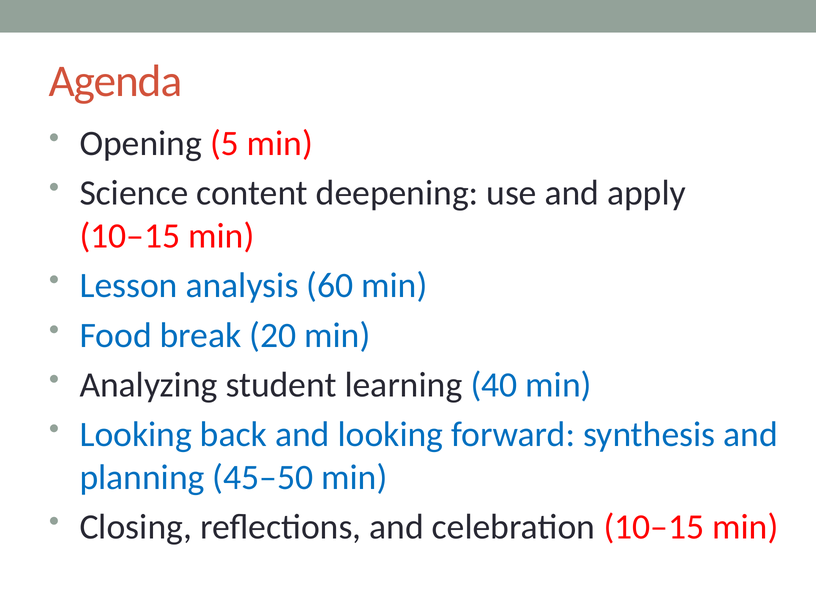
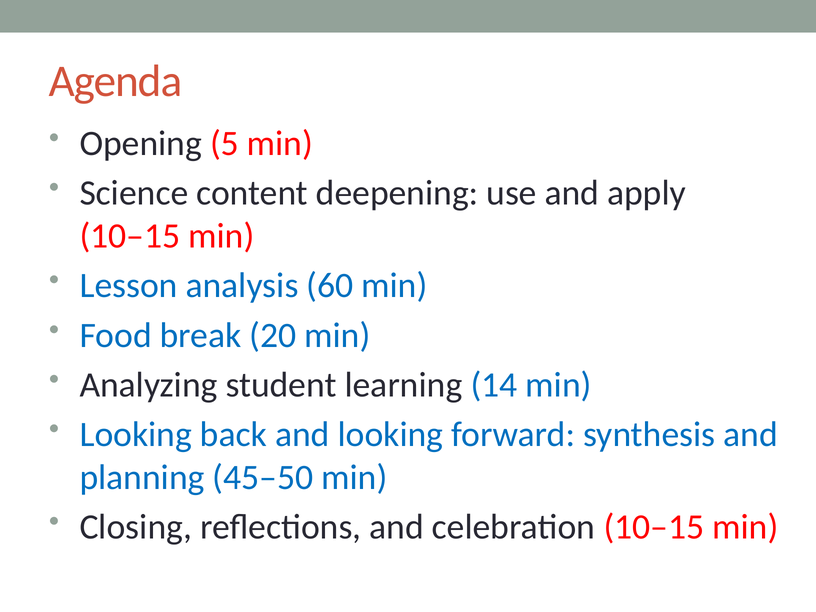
40: 40 -> 14
